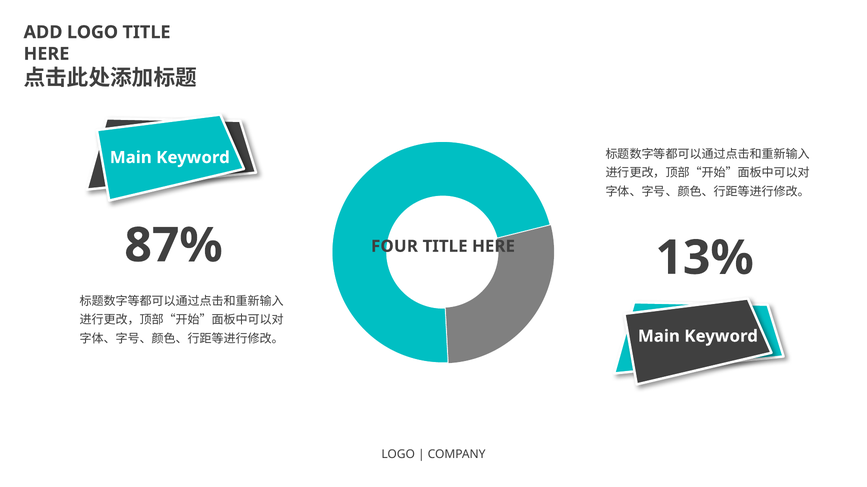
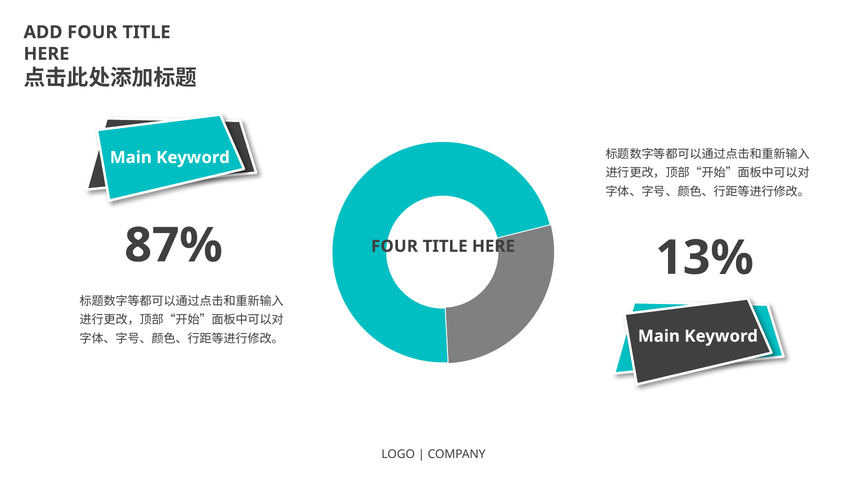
ADD LOGO: LOGO -> FOUR
